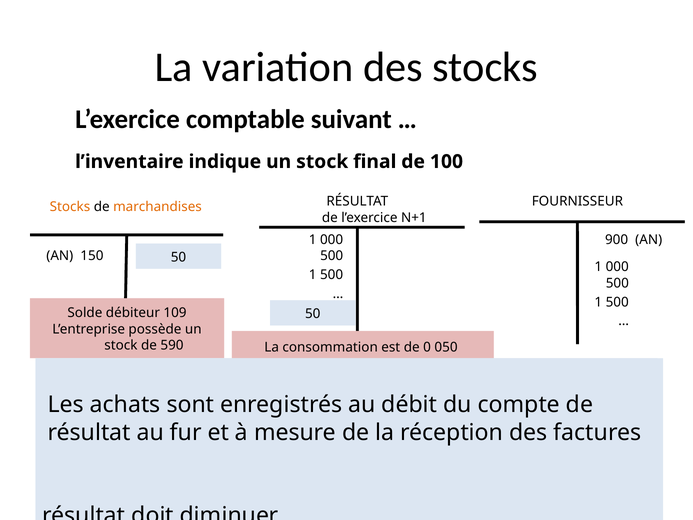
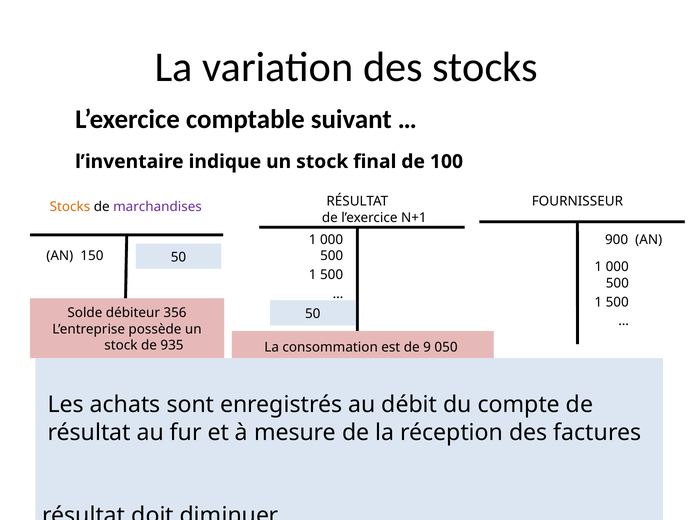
marchandises colour: orange -> purple
109: 109 -> 356
590: 590 -> 935
0: 0 -> 9
